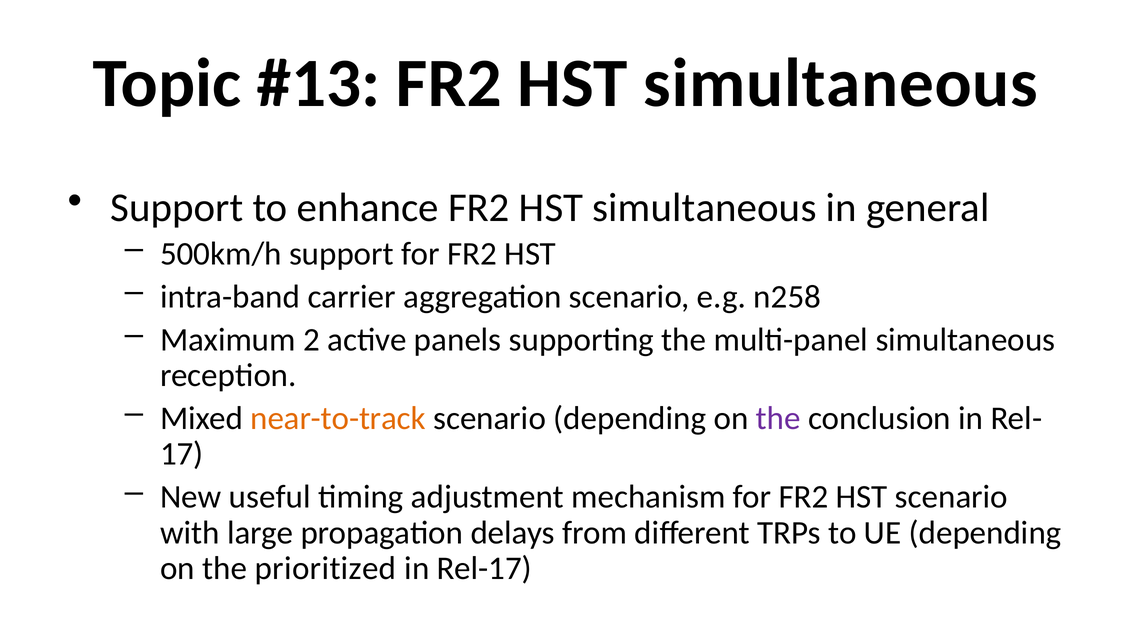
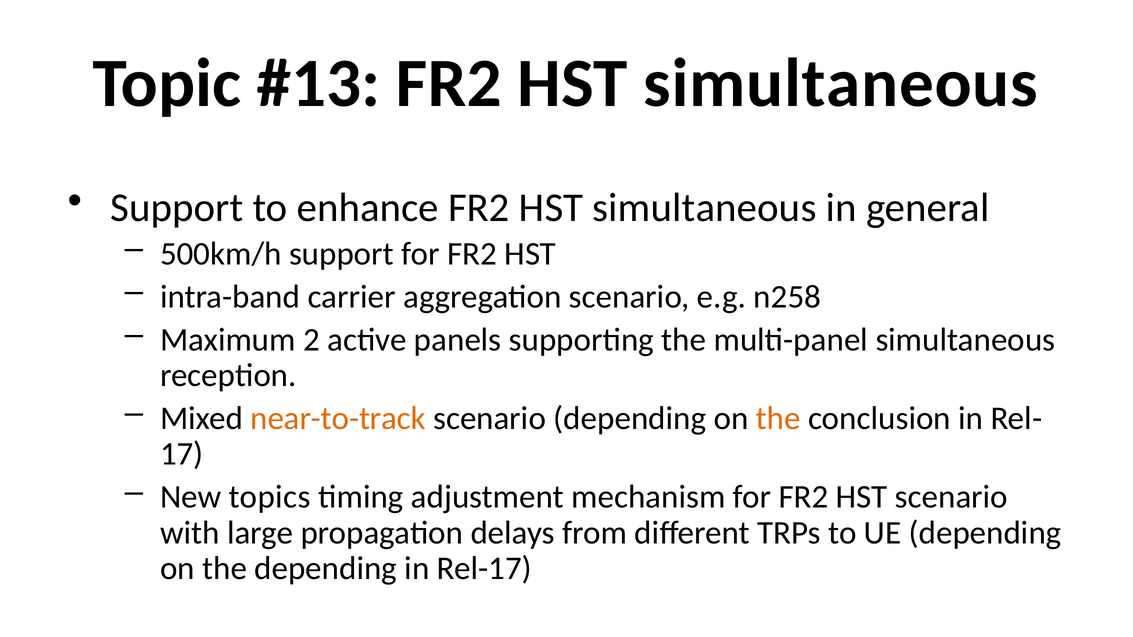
the at (778, 419) colour: purple -> orange
useful: useful -> topics
the prioritized: prioritized -> depending
